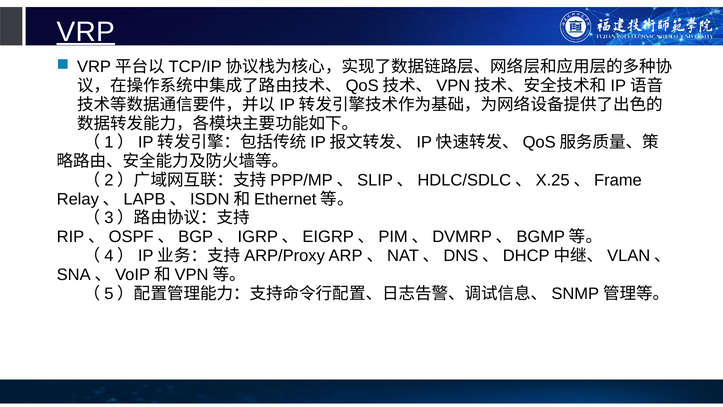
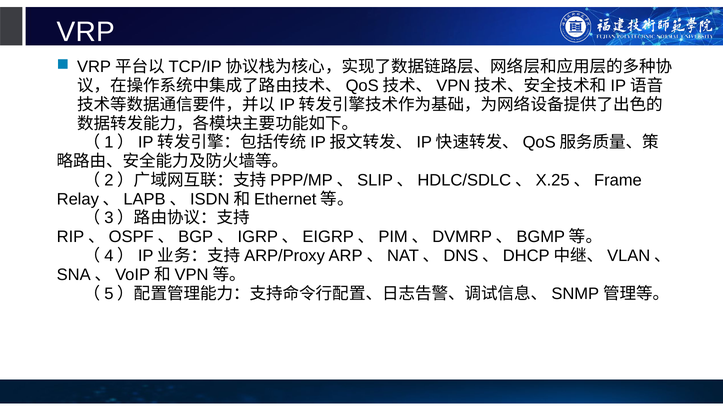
VRP underline: present -> none
